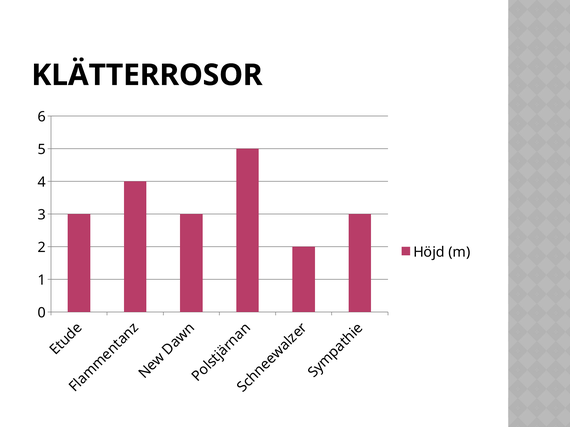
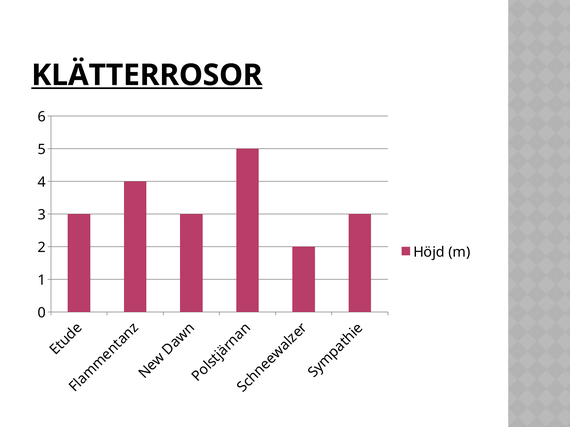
KLÄTTERROSOR underline: none -> present
